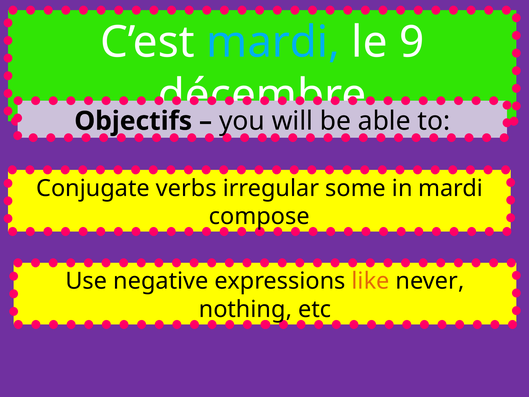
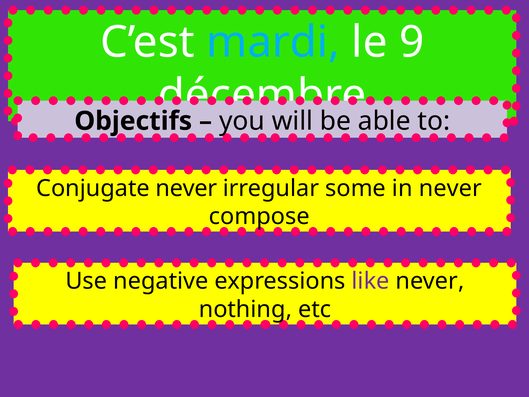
Conjugate verbs: verbs -> never
in mardi: mardi -> never
like colour: orange -> purple
